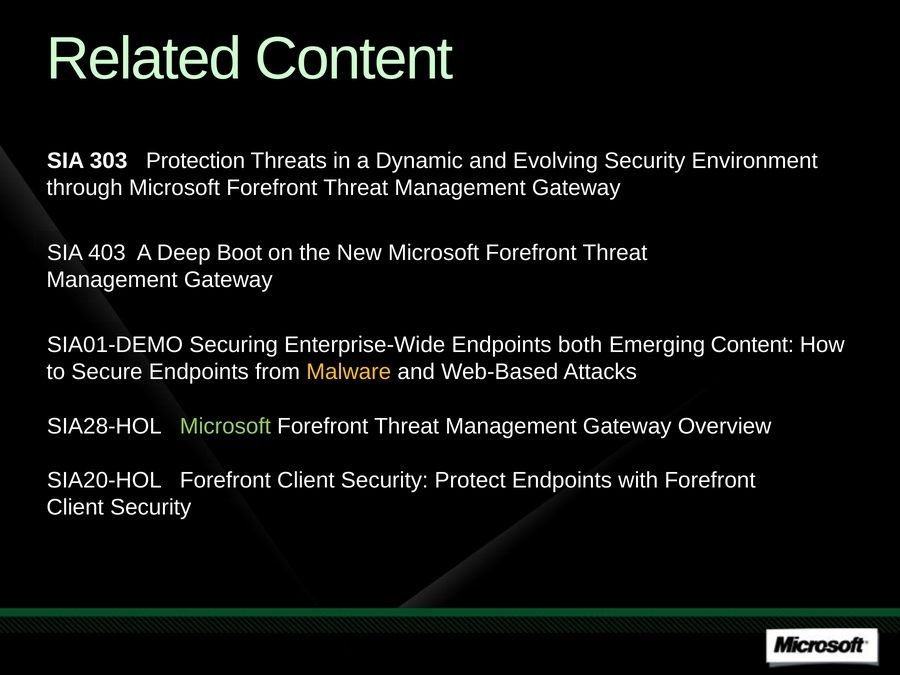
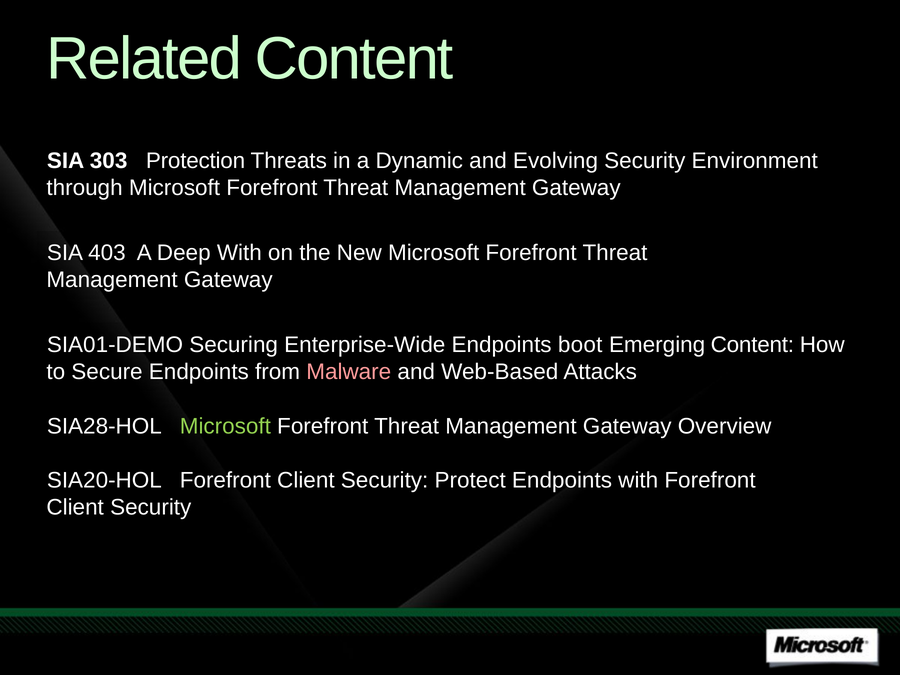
Deep Boot: Boot -> With
both: both -> boot
Malware colour: yellow -> pink
